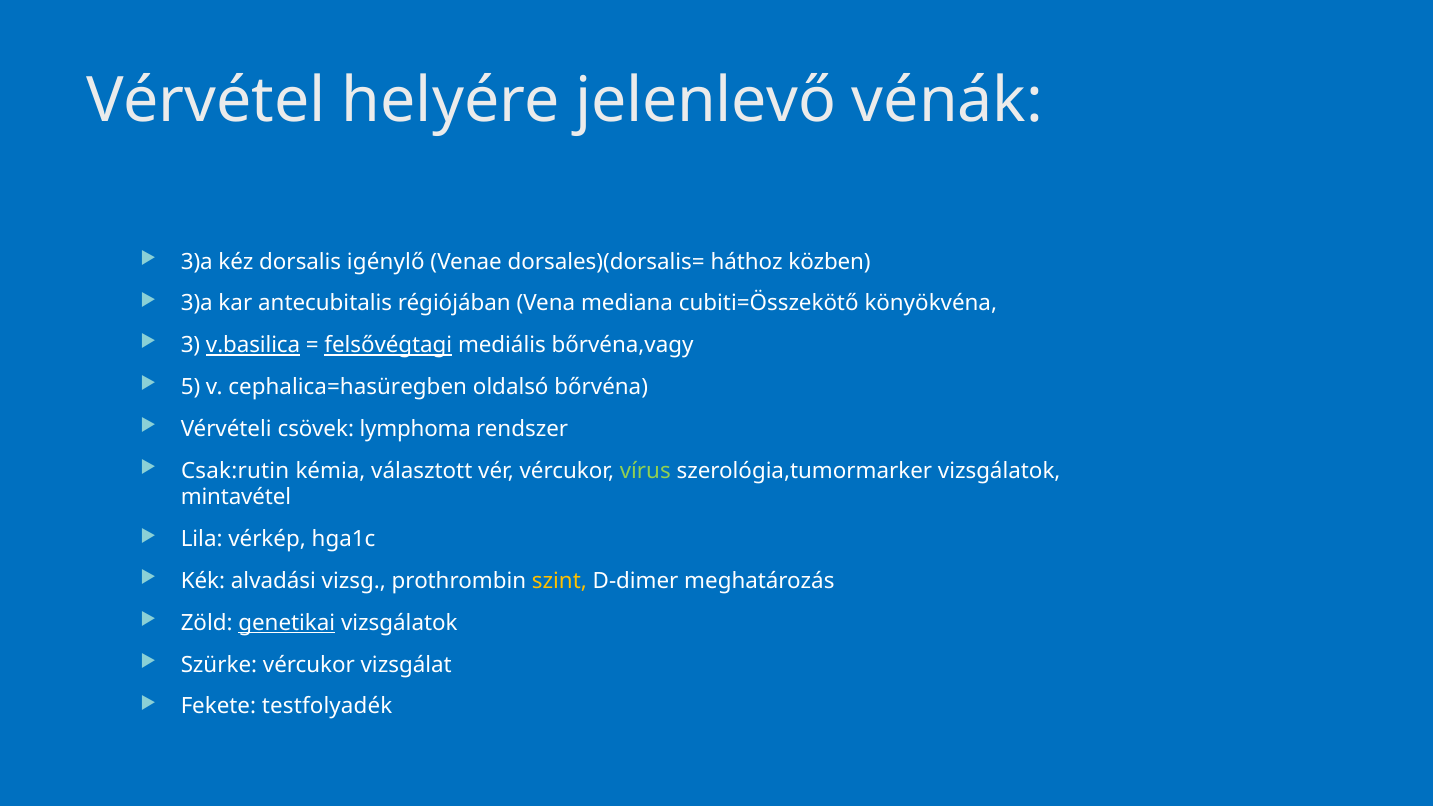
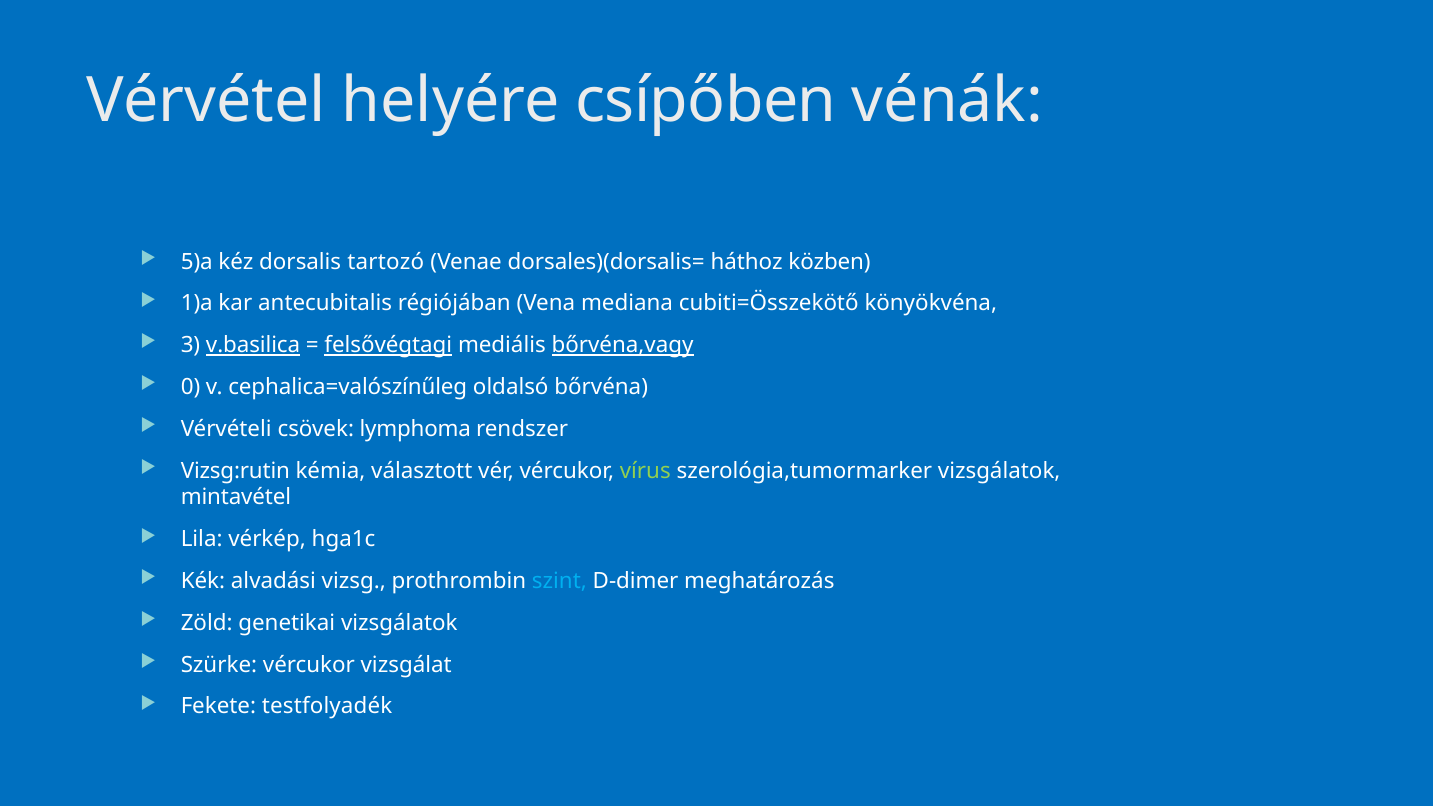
jelenlevő: jelenlevő -> csípőben
3)a at (197, 262): 3)a -> 5)a
igénylő: igénylő -> tartozó
3)a at (197, 303): 3)a -> 1)a
bőrvéna,vagy underline: none -> present
5: 5 -> 0
cephalica=hasüregben: cephalica=hasüregben -> cephalica=valószínűleg
Csak:rutin: Csak:rutin -> Vizsg:rutin
szint colour: yellow -> light blue
genetikai underline: present -> none
